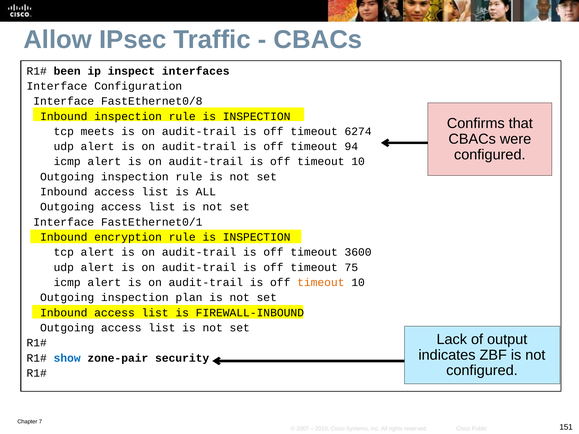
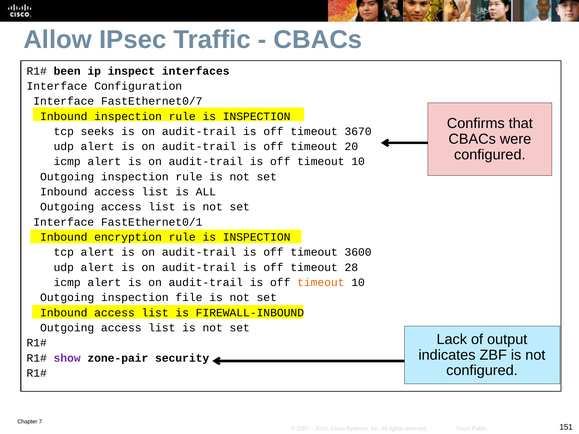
FastEthernet0/8: FastEthernet0/8 -> FastEthernet0/7
meets: meets -> seeks
6274: 6274 -> 3670
94: 94 -> 20
75: 75 -> 28
plan: plan -> file
show colour: blue -> purple
